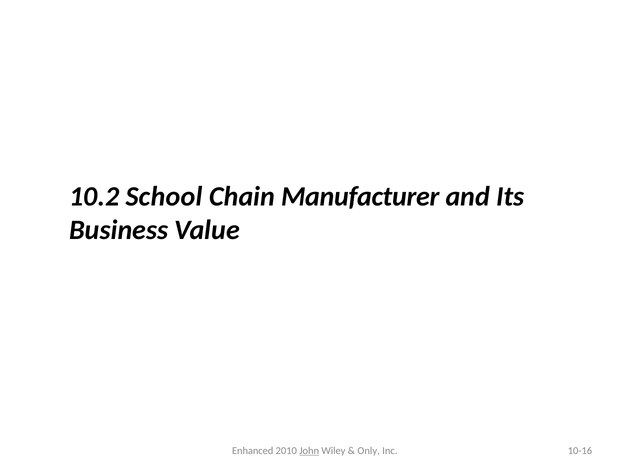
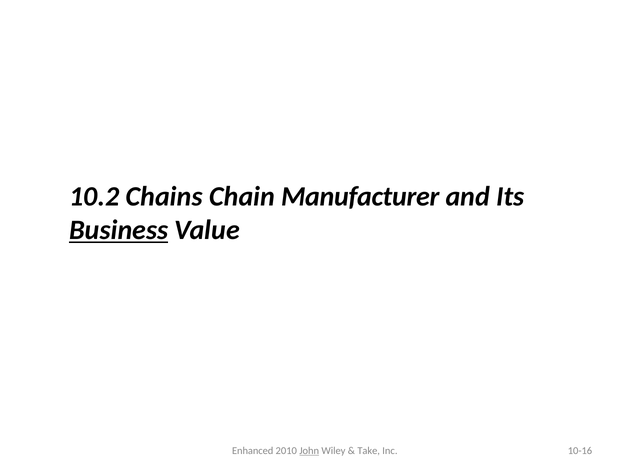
School: School -> Chains
Business underline: none -> present
Only: Only -> Take
